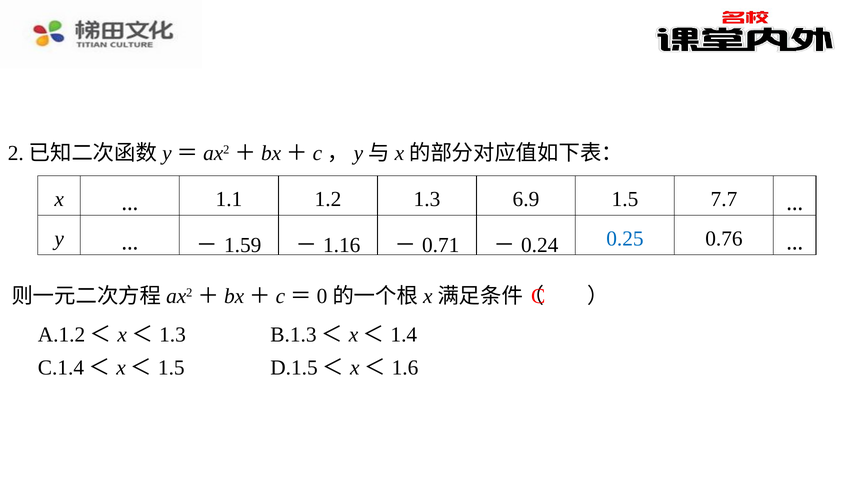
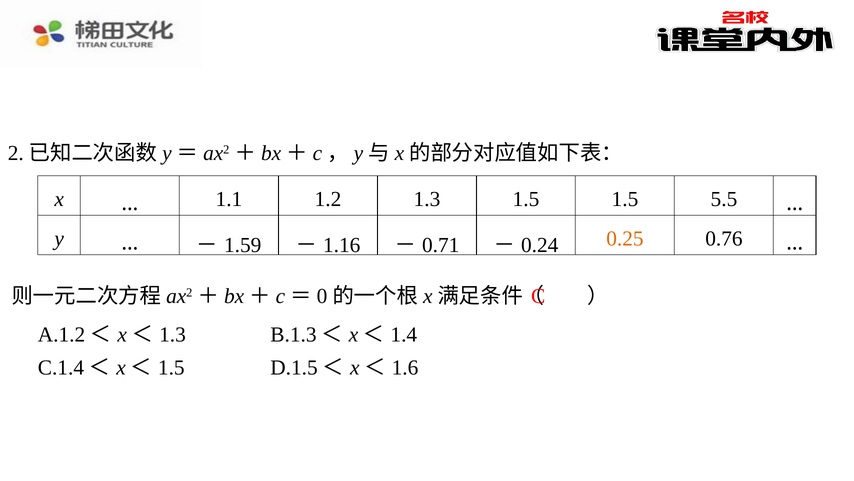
1.3 6.9: 6.9 -> 1.5
7.7: 7.7 -> 5.5
0.25 colour: blue -> orange
